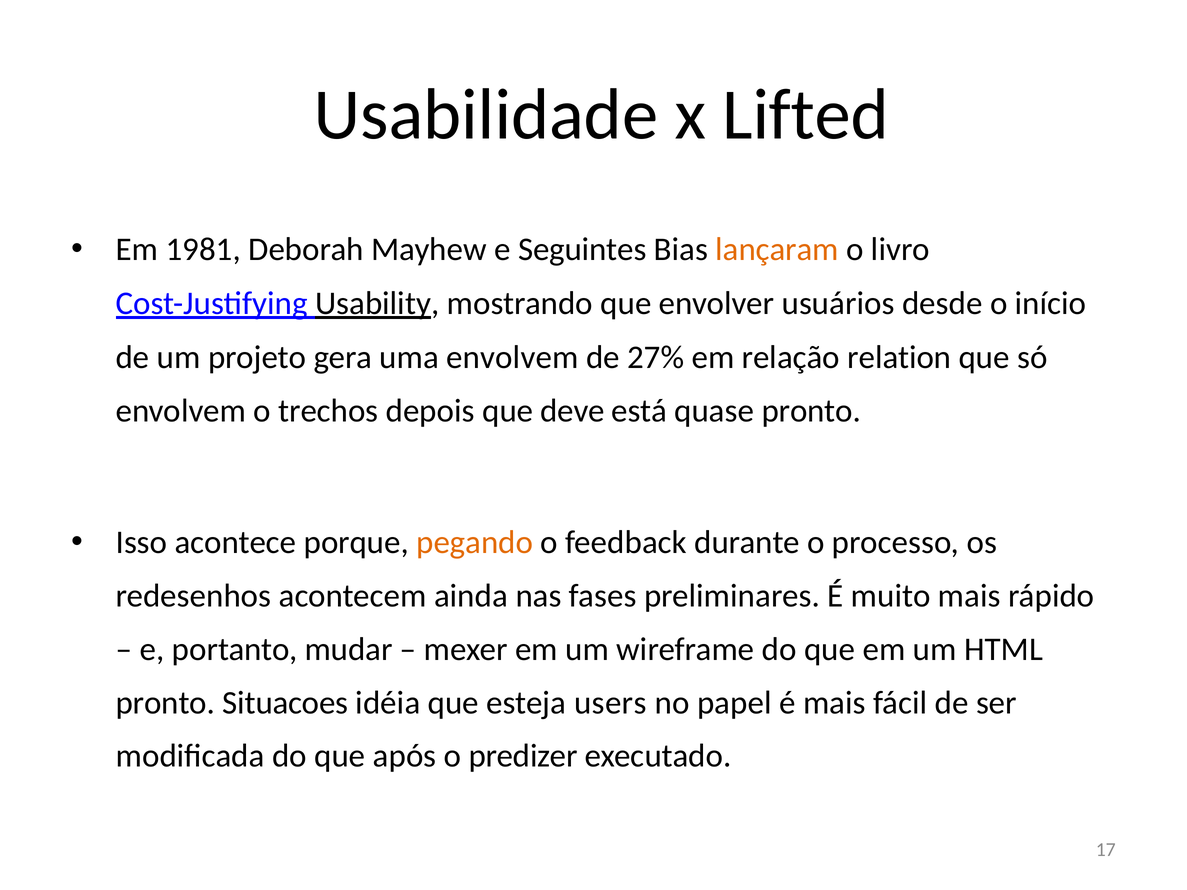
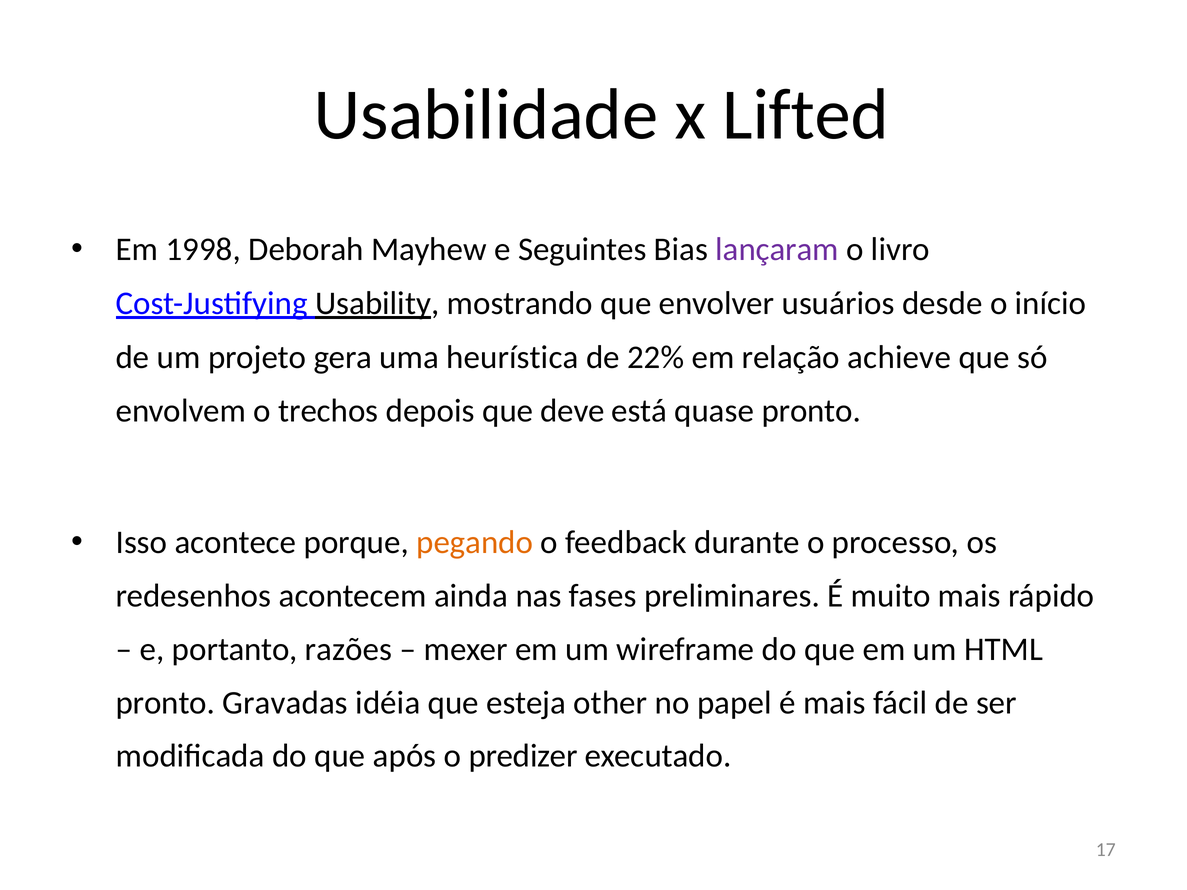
1981: 1981 -> 1998
lançaram colour: orange -> purple
uma envolvem: envolvem -> heurística
27%: 27% -> 22%
relation: relation -> achieve
mudar: mudar -> razões
Situacoes: Situacoes -> Gravadas
users: users -> other
